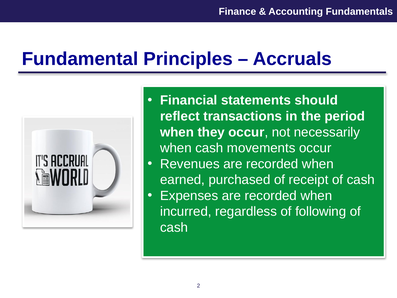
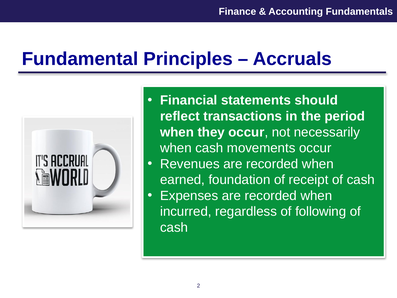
purchased: purchased -> foundation
